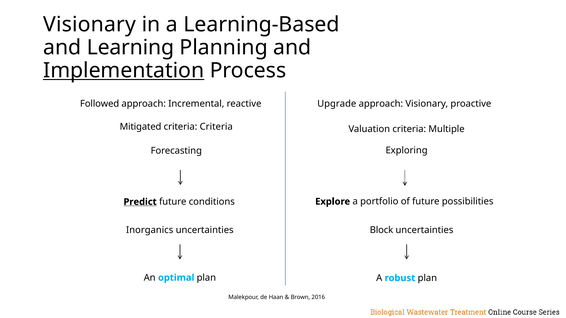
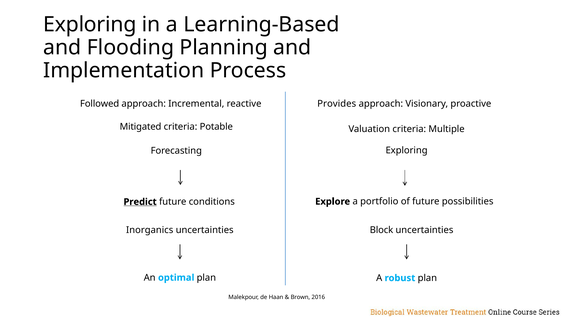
Visionary at (90, 25): Visionary -> Exploring
Learning: Learning -> Flooding
Implementation underline: present -> none
Upgrade: Upgrade -> Provides
criteria Criteria: Criteria -> Potable
